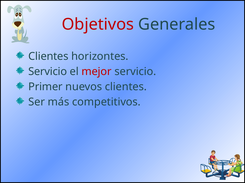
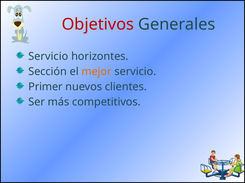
Clientes at (48, 57): Clientes -> Servicio
Servicio at (48, 72): Servicio -> Sección
mejor colour: red -> orange
